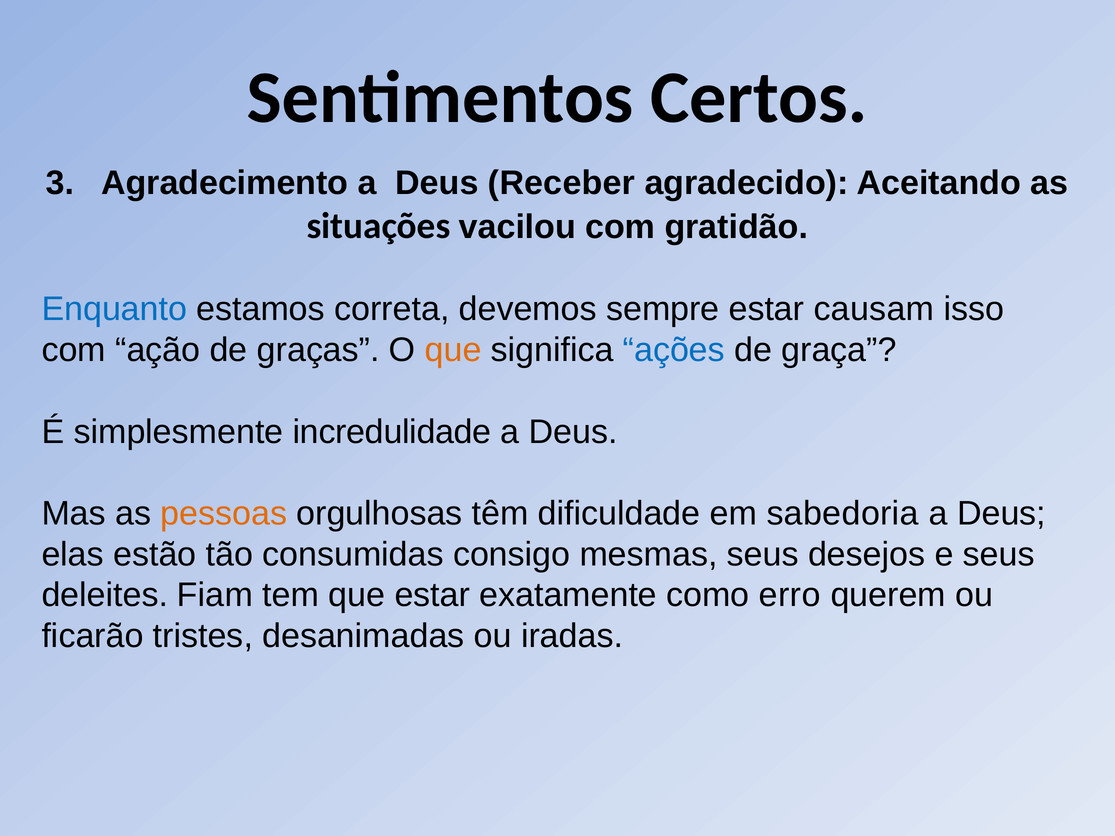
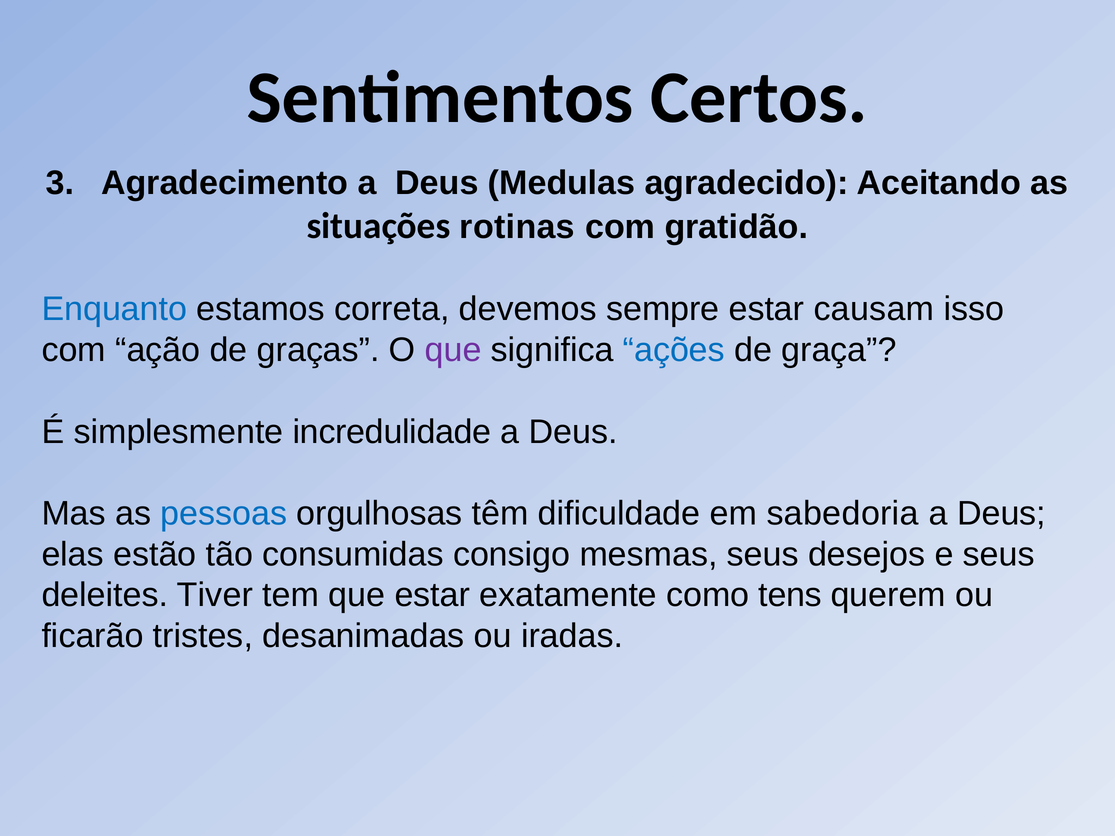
Receber: Receber -> Medulas
vacilou: vacilou -> rotinas
que at (453, 350) colour: orange -> purple
pessoas colour: orange -> blue
Fiam: Fiam -> Tiver
erro: erro -> tens
